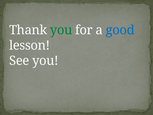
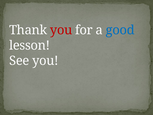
you at (61, 30) colour: green -> red
